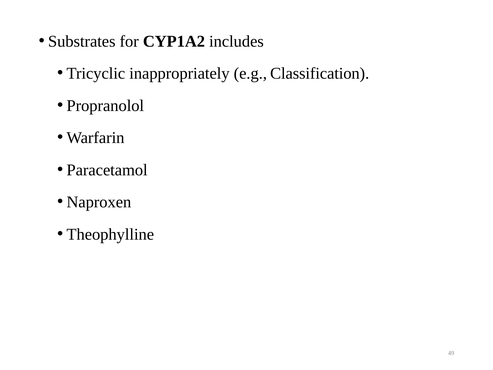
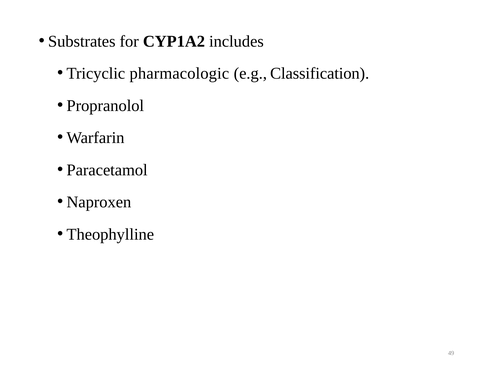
inappropriately: inappropriately -> pharmacologic
